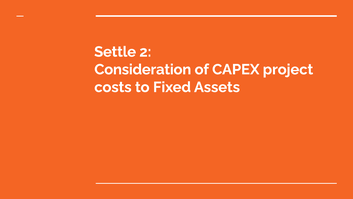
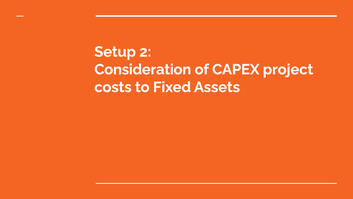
Settle: Settle -> Setup
